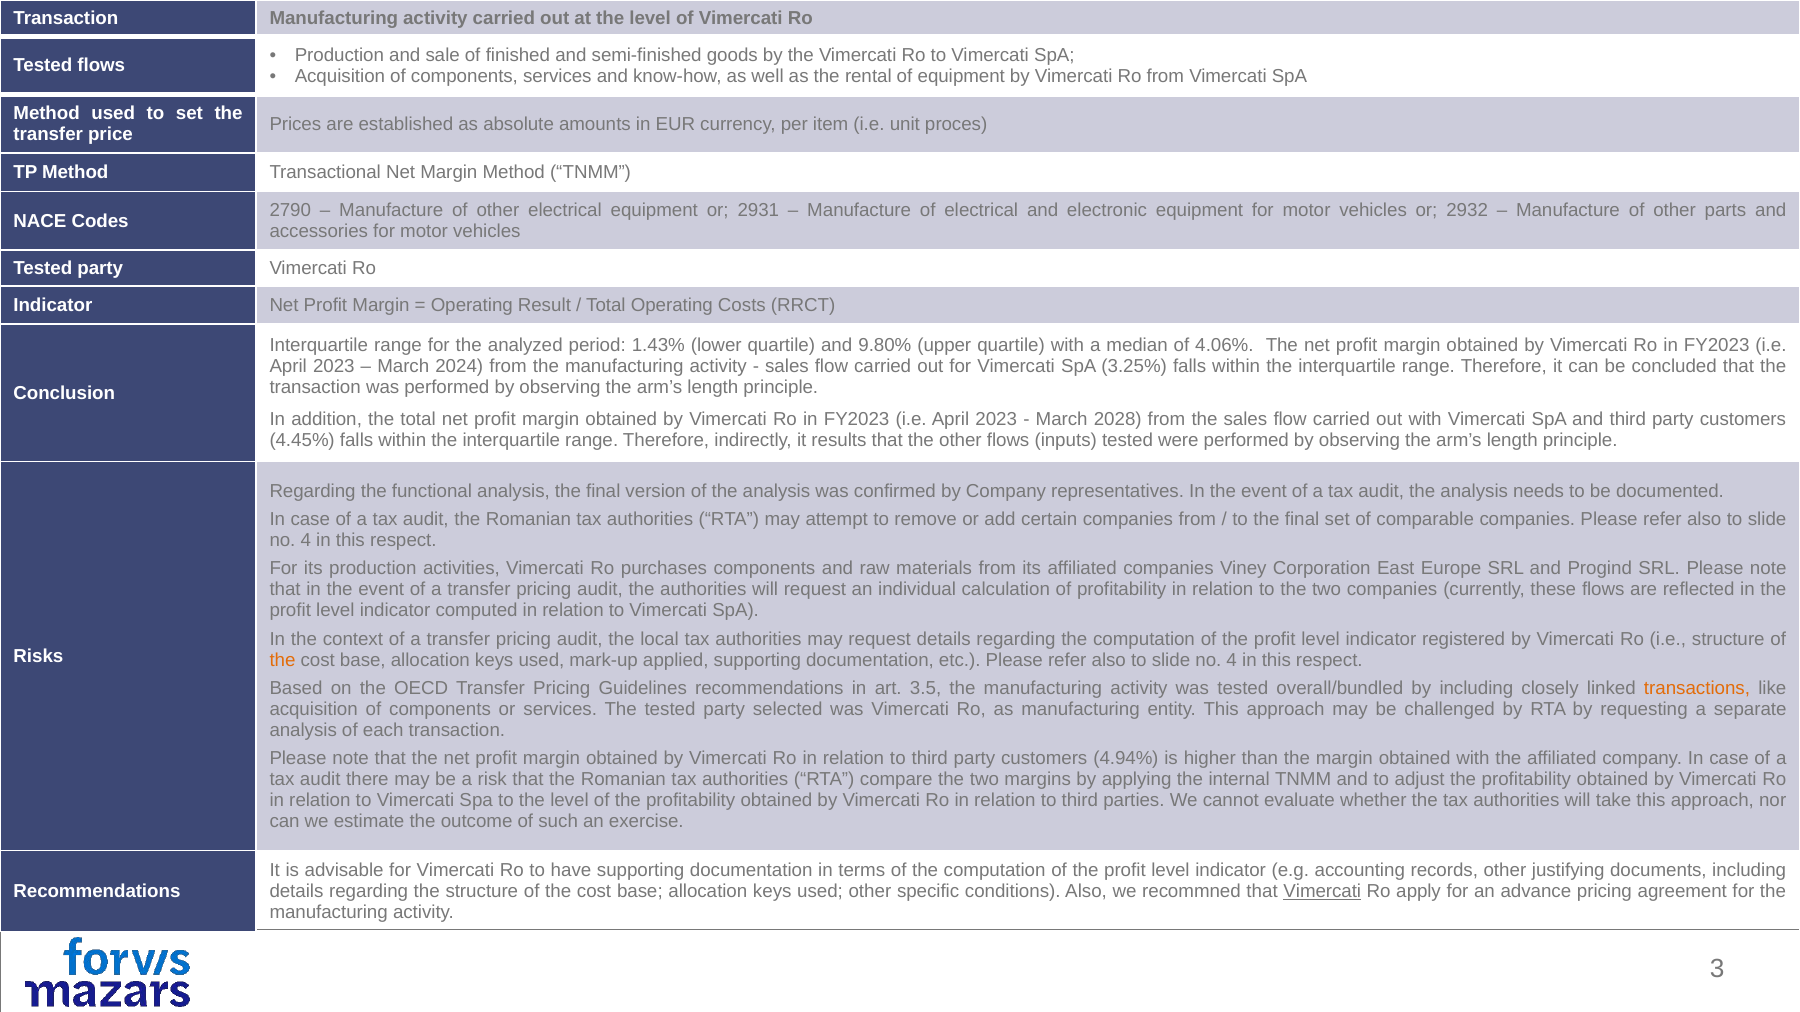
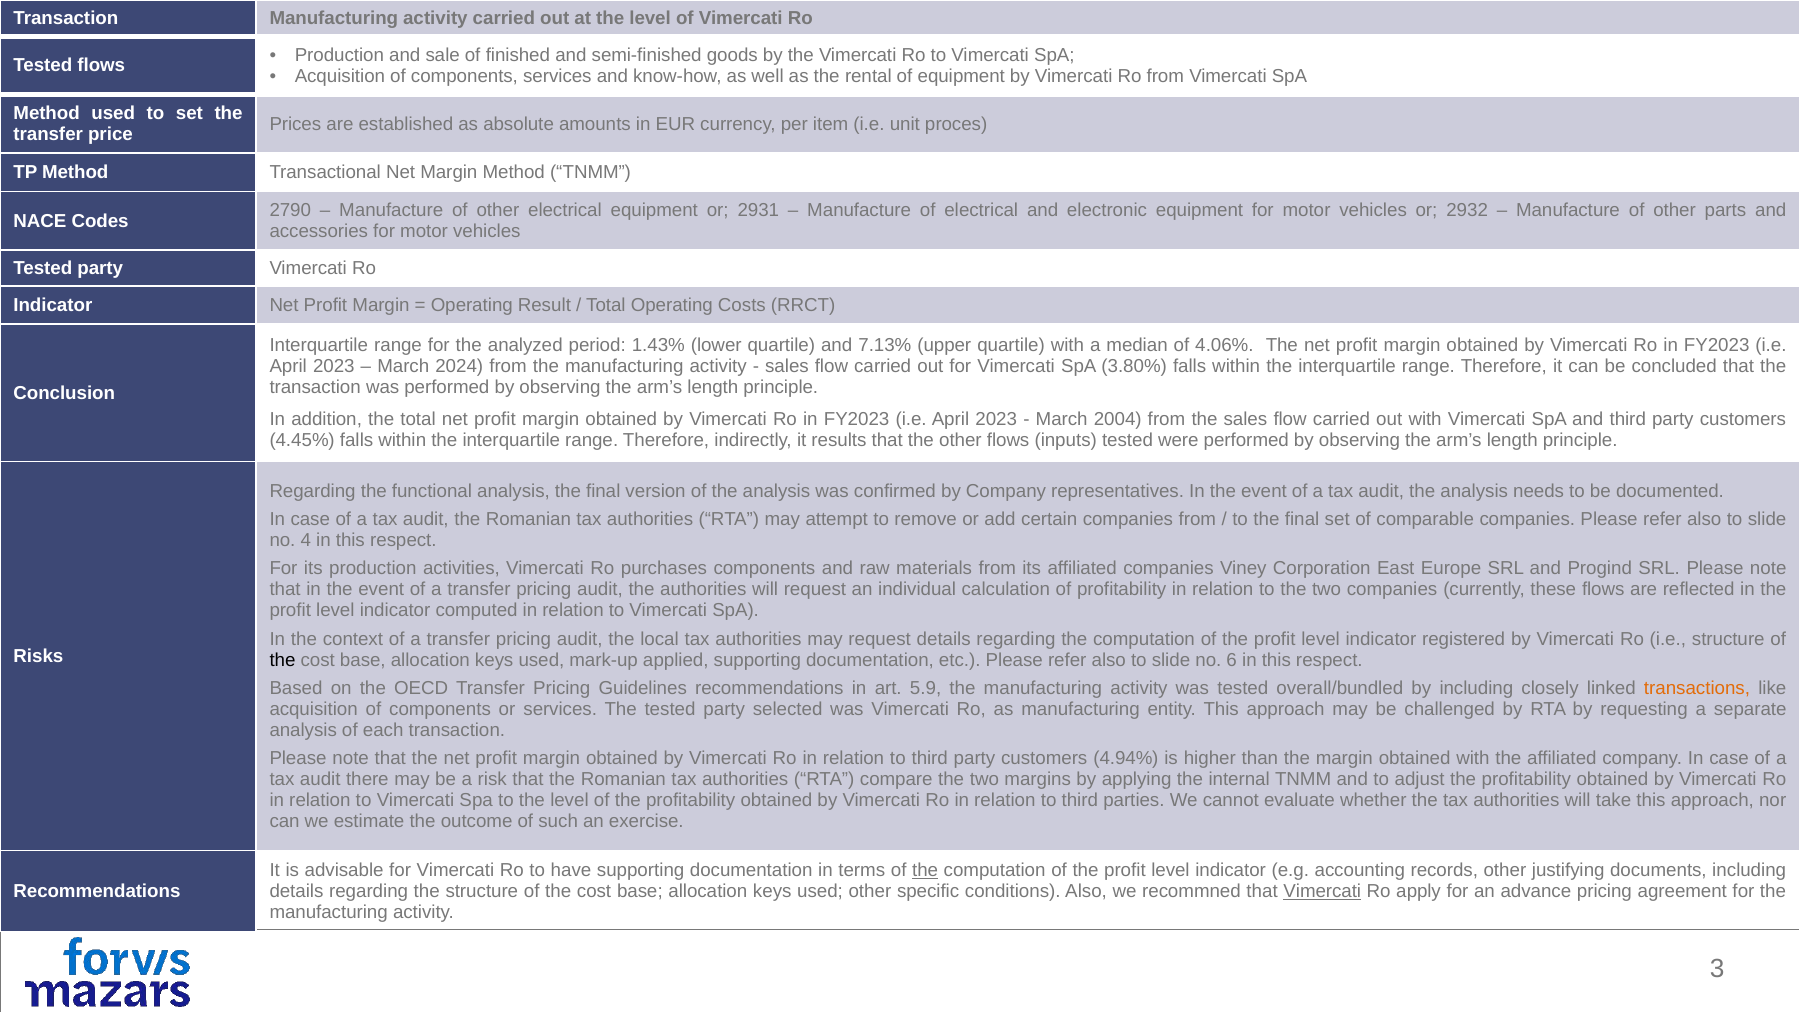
9.80%: 9.80% -> 7.13%
3.25%: 3.25% -> 3.80%
2028: 2028 -> 2004
the at (283, 660) colour: orange -> black
4 at (1232, 660): 4 -> 6
3.5: 3.5 -> 5.9
the at (925, 871) underline: none -> present
